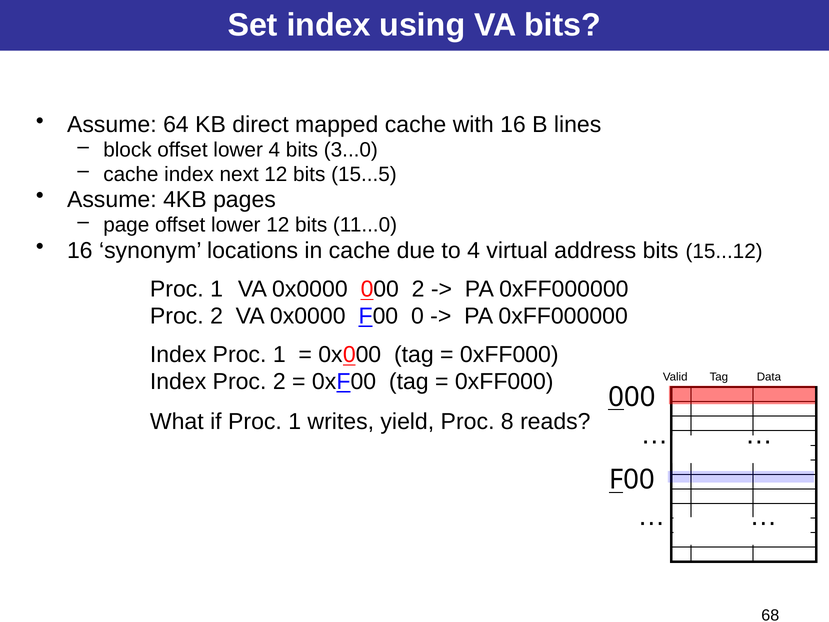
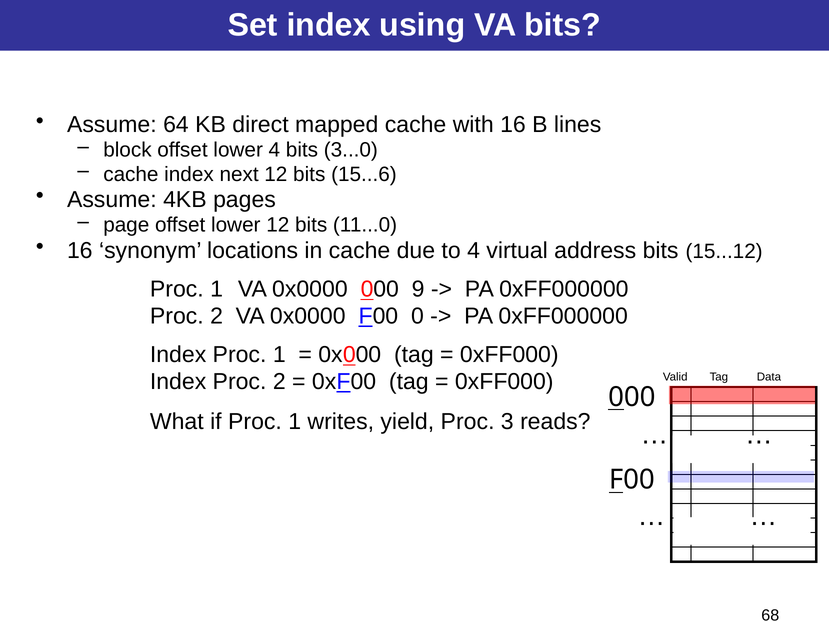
15...5: 15...5 -> 15...6
000 2: 2 -> 9
8: 8 -> 3
